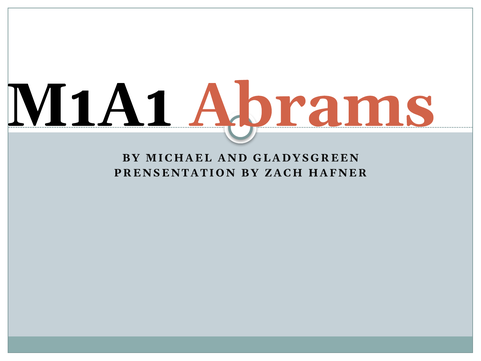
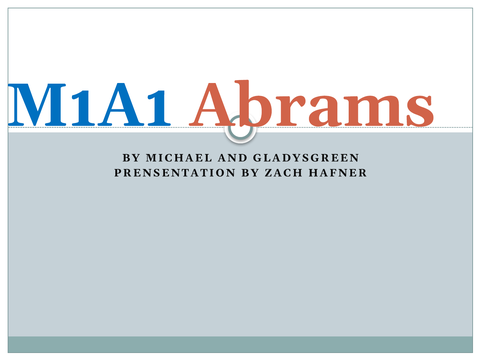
M1A1 colour: black -> blue
